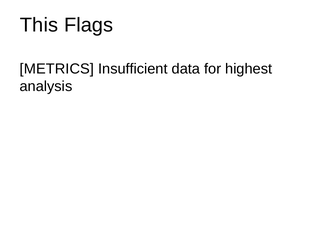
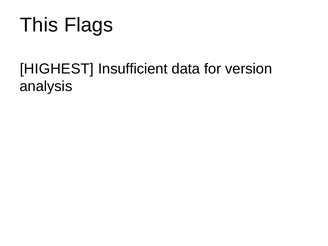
METRICS: METRICS -> HIGHEST
highest: highest -> version
